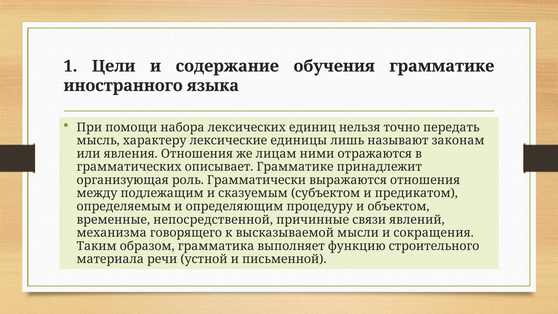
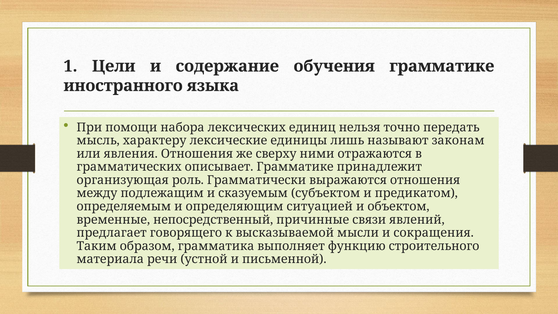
лицам: лицам -> сверху
процедуру: процедуру -> ситуацией
непосредственной: непосредственной -> непосредственный
механизма: механизма -> предлагает
